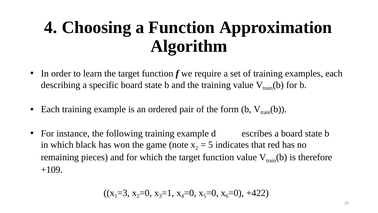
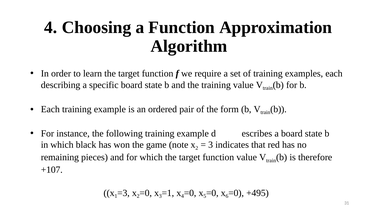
5 at (211, 145): 5 -> 3
+109: +109 -> +107
+422: +422 -> +495
